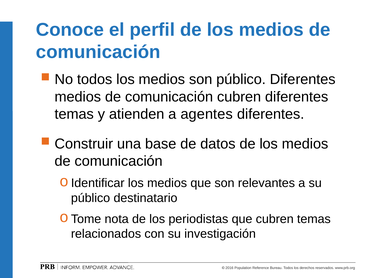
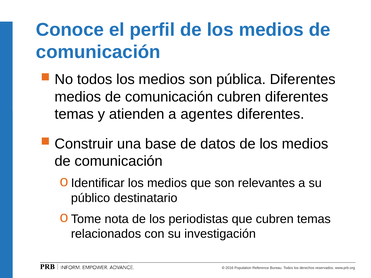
son público: público -> pública
